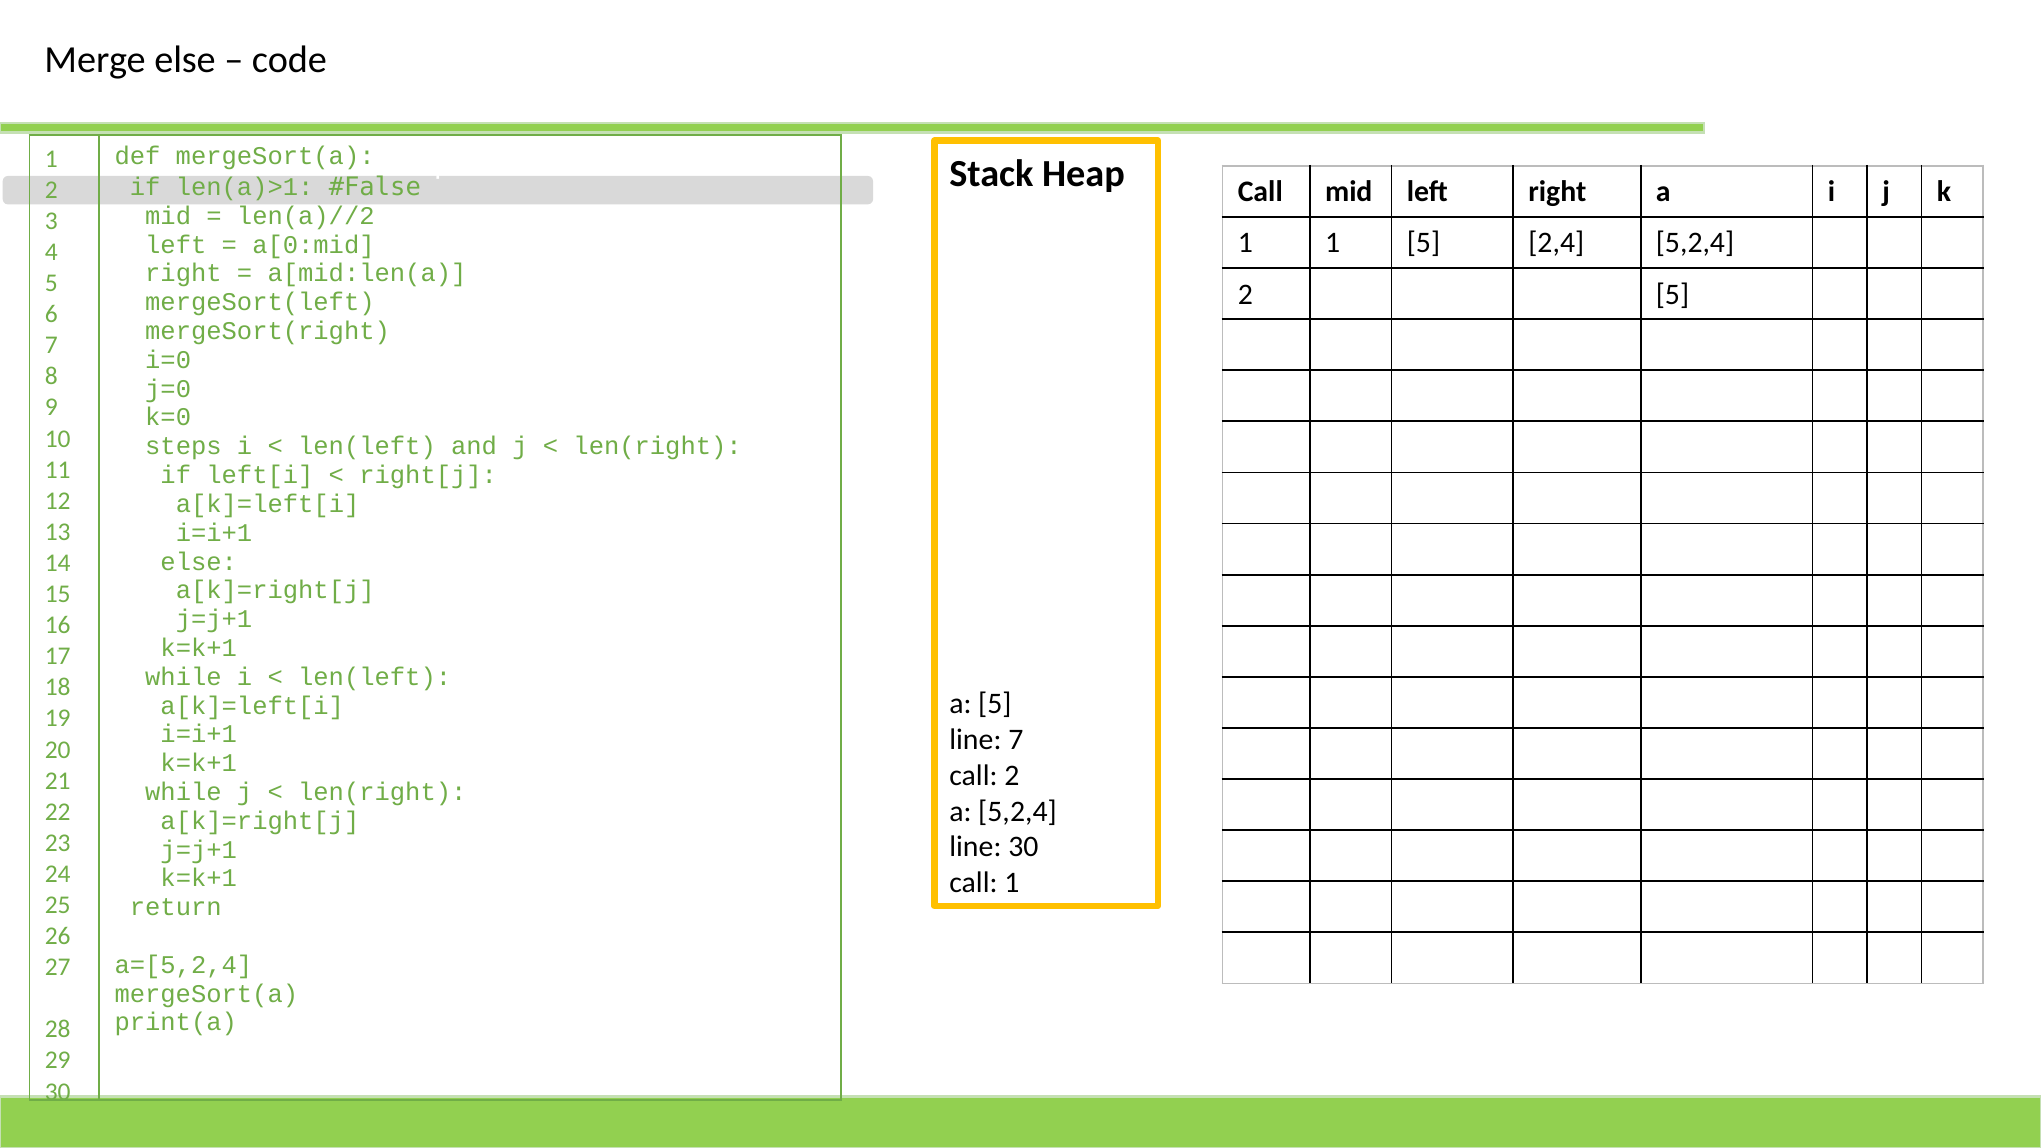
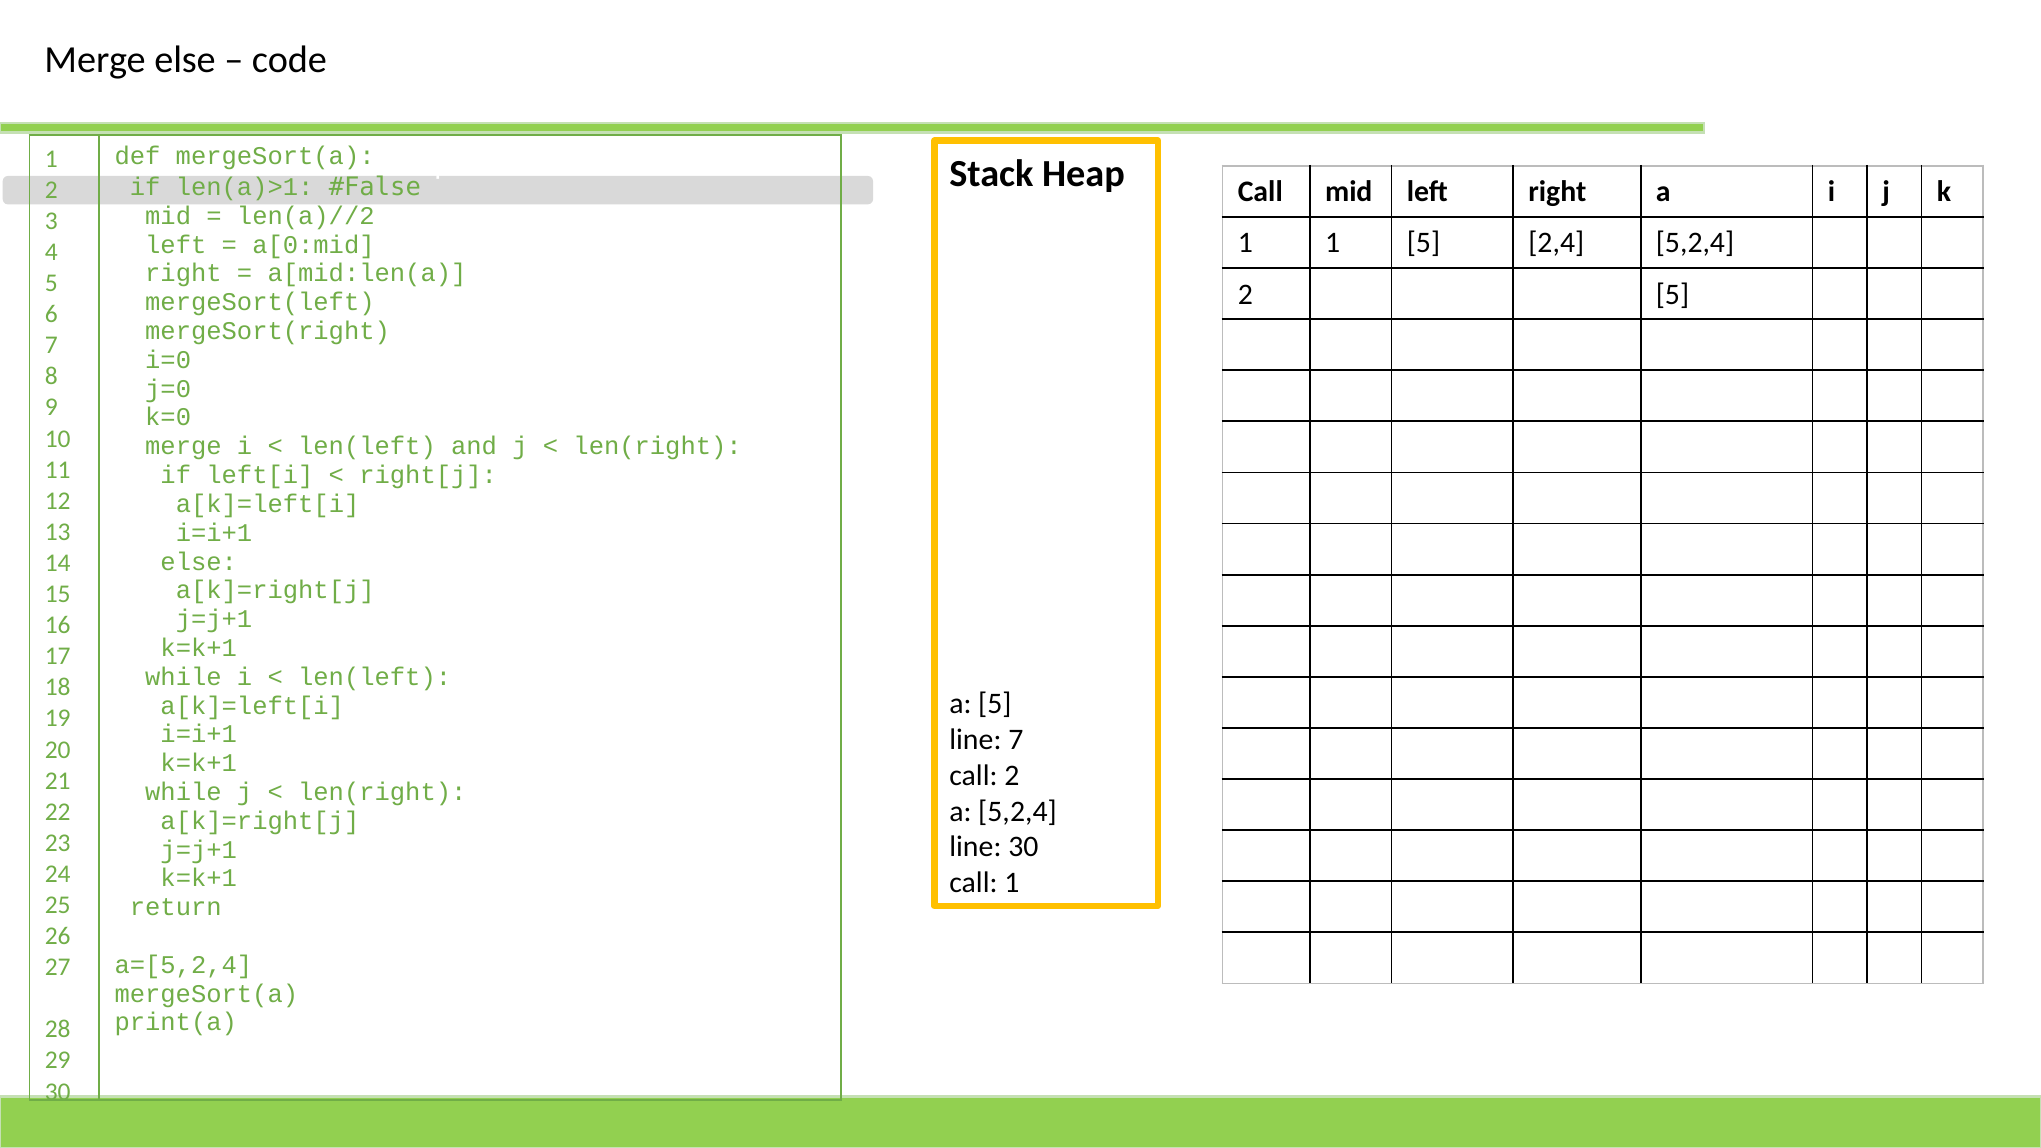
steps at (183, 446): steps -> merge
